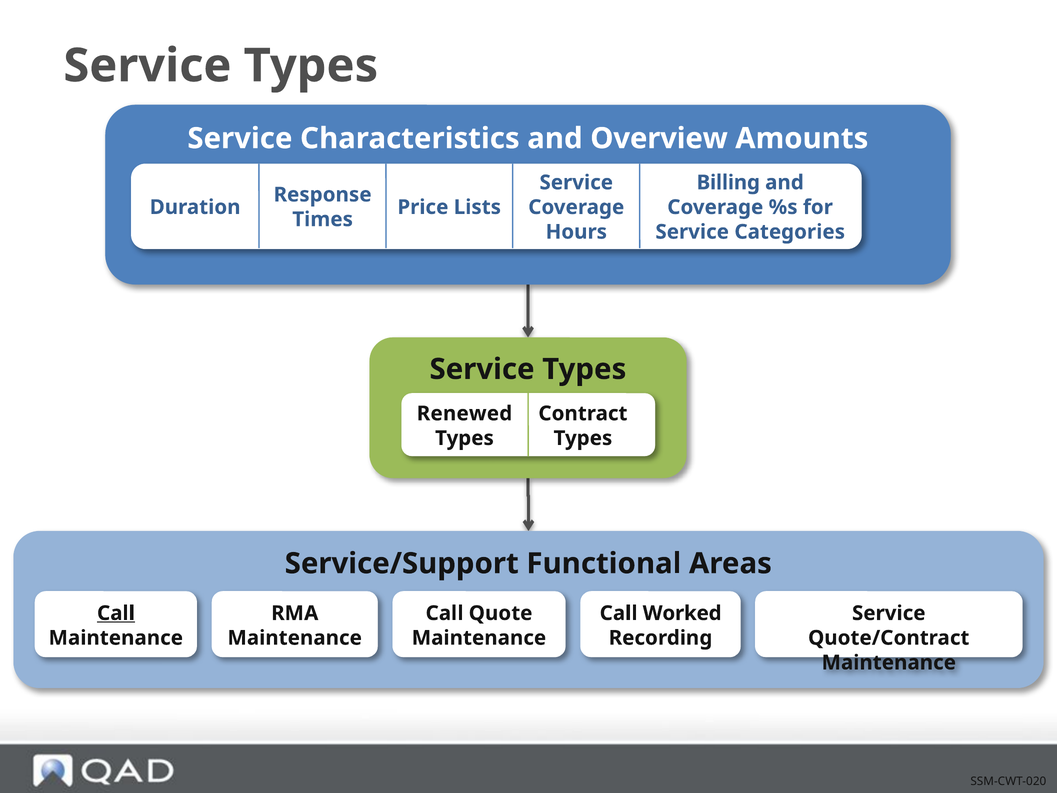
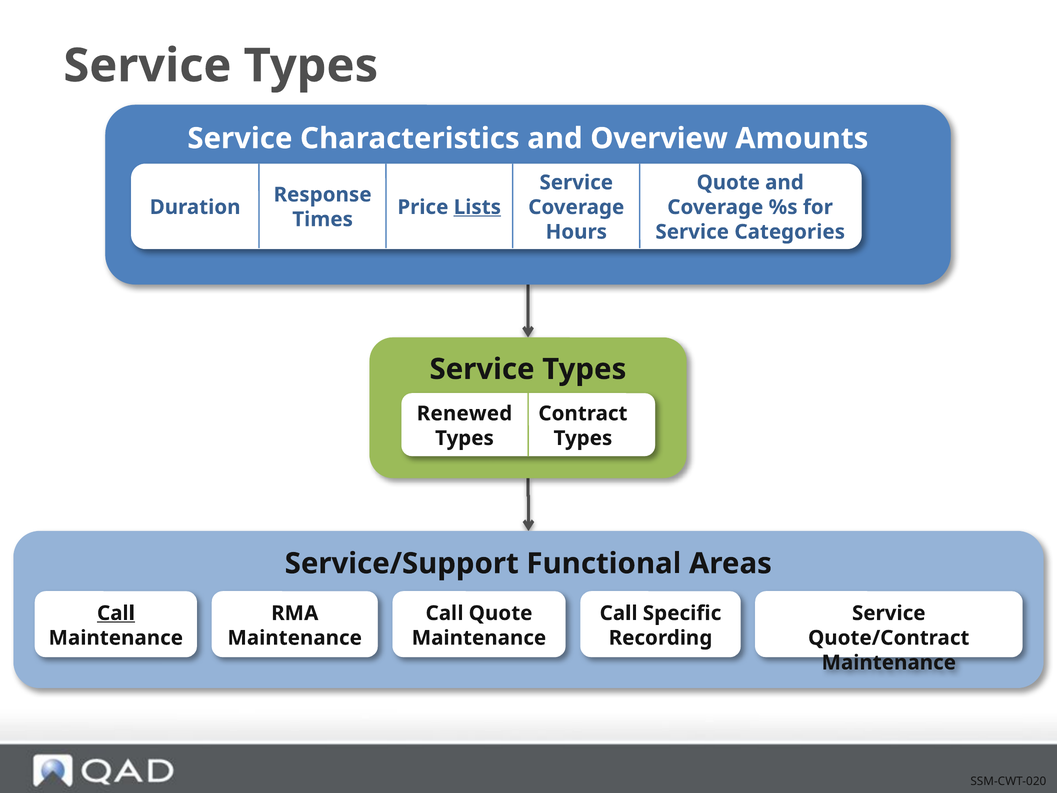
Billing at (728, 182): Billing -> Quote
Lists underline: none -> present
Worked: Worked -> Specific
